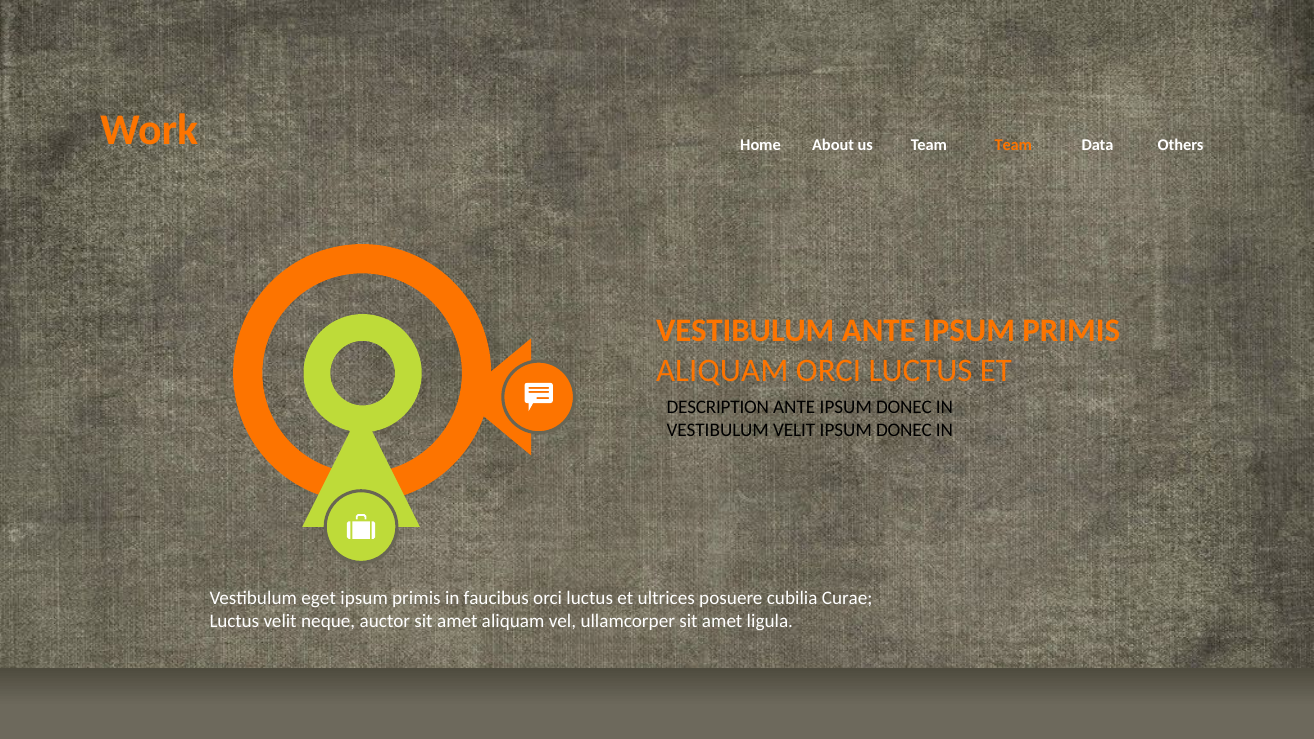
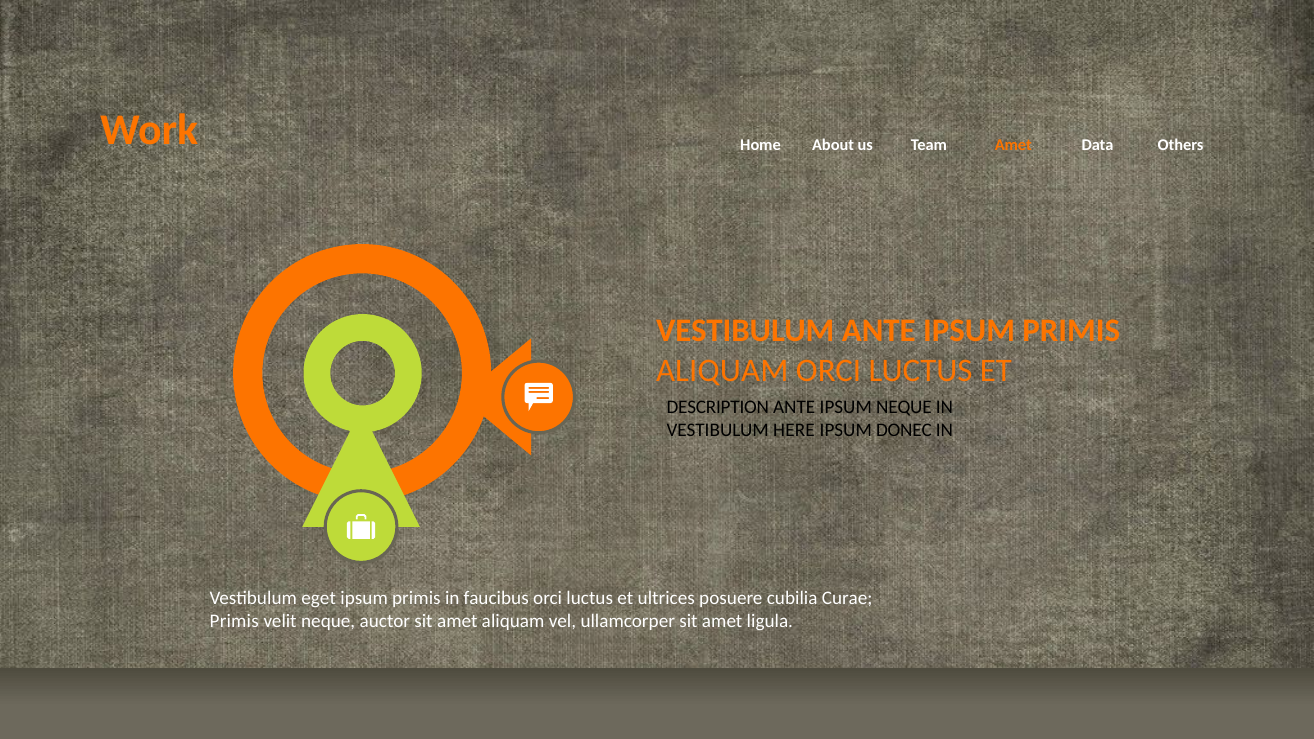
Team Team: Team -> Amet
ANTE IPSUM DONEC: DONEC -> NEQUE
VESTIBULUM VELIT: VELIT -> HERE
Luctus at (234, 621): Luctus -> Primis
